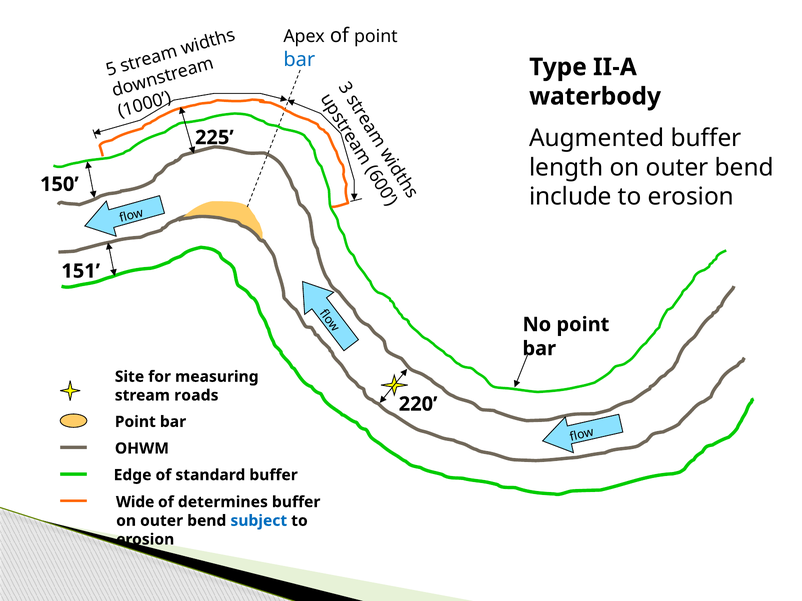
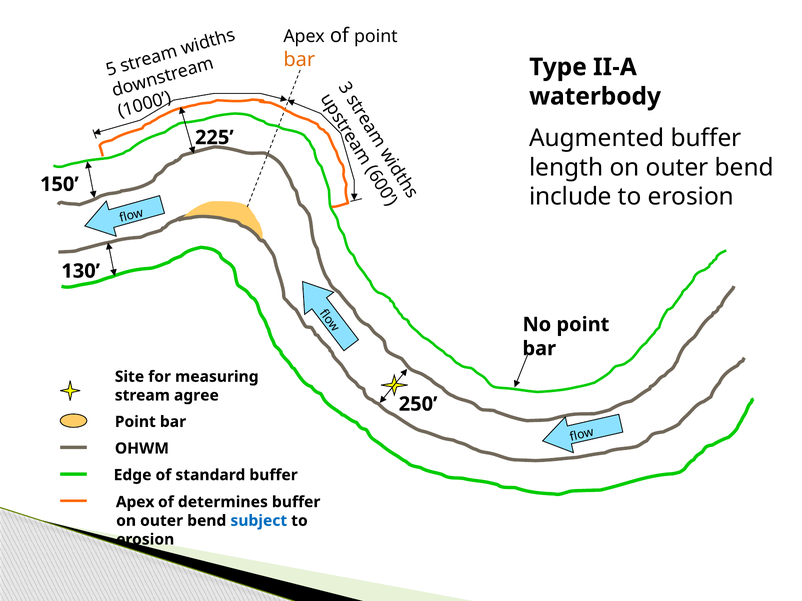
bar at (299, 60) colour: blue -> orange
151: 151 -> 130
roads: roads -> agree
220: 220 -> 250
Wide at (135, 502): Wide -> Apex
